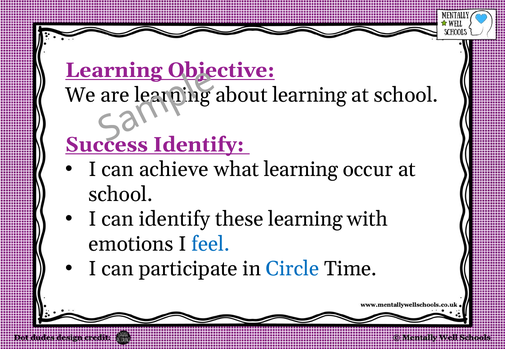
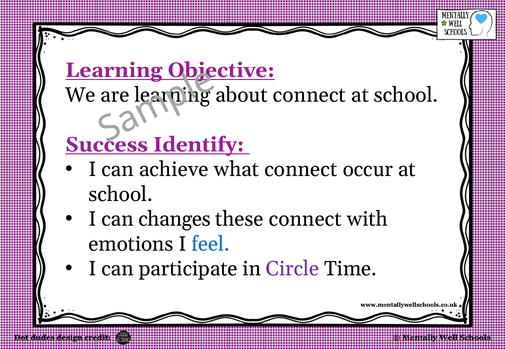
about learning: learning -> connect
what learning: learning -> connect
can identify: identify -> changes
these learning: learning -> connect
Circle colour: blue -> purple
